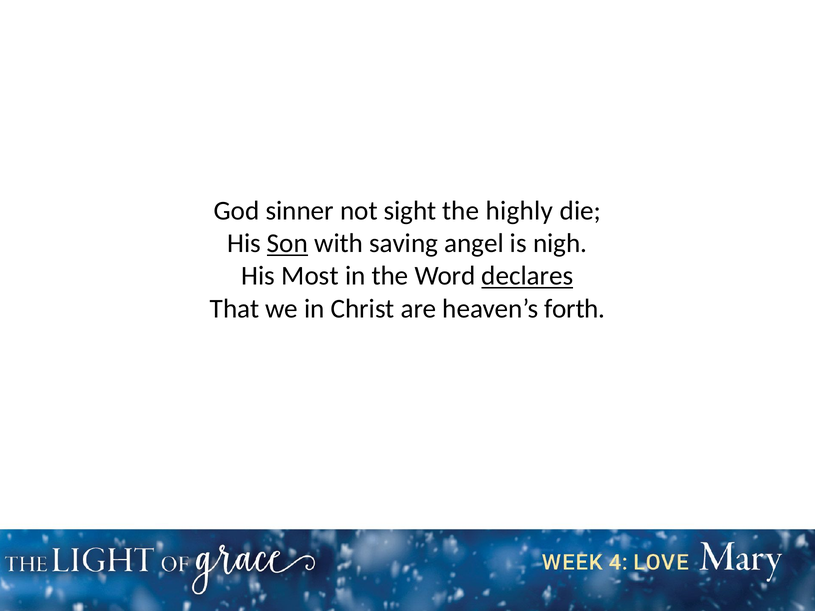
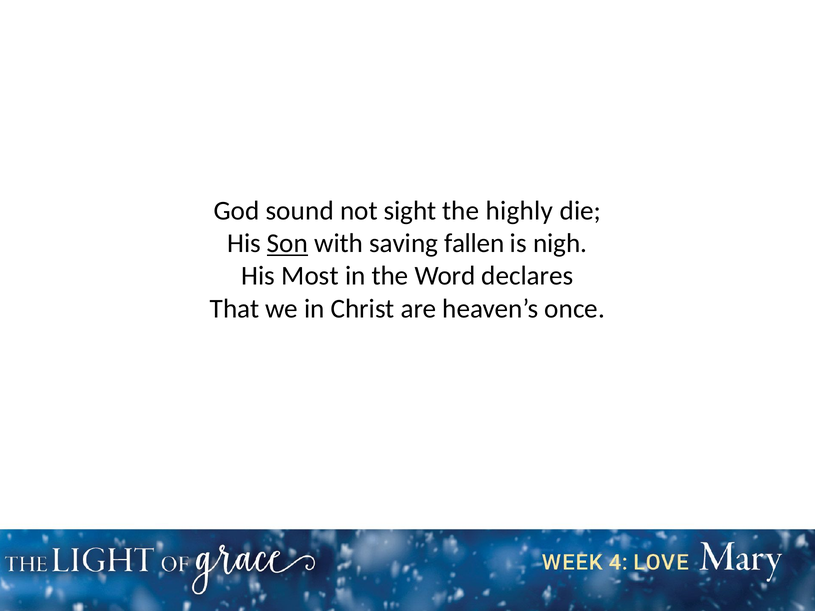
sinner: sinner -> sound
angel: angel -> fallen
declares underline: present -> none
forth: forth -> once
